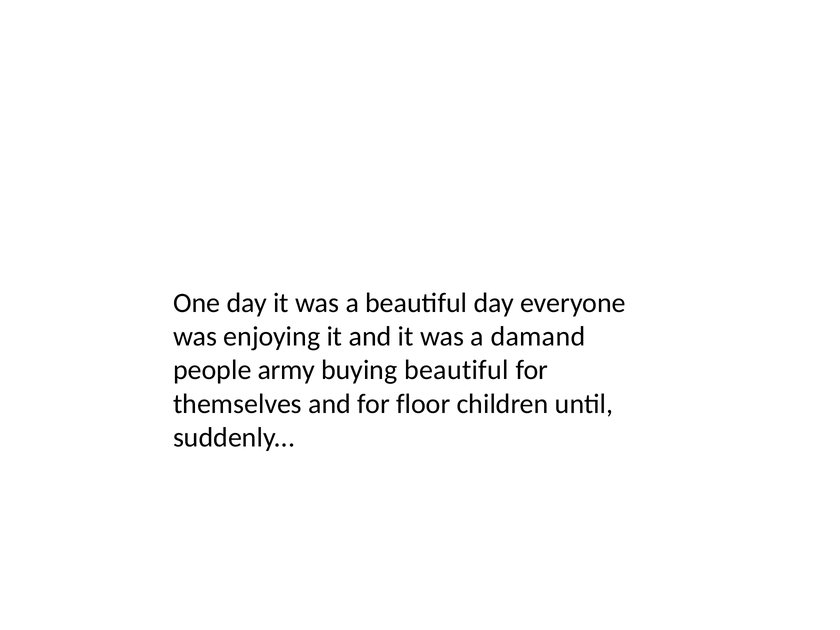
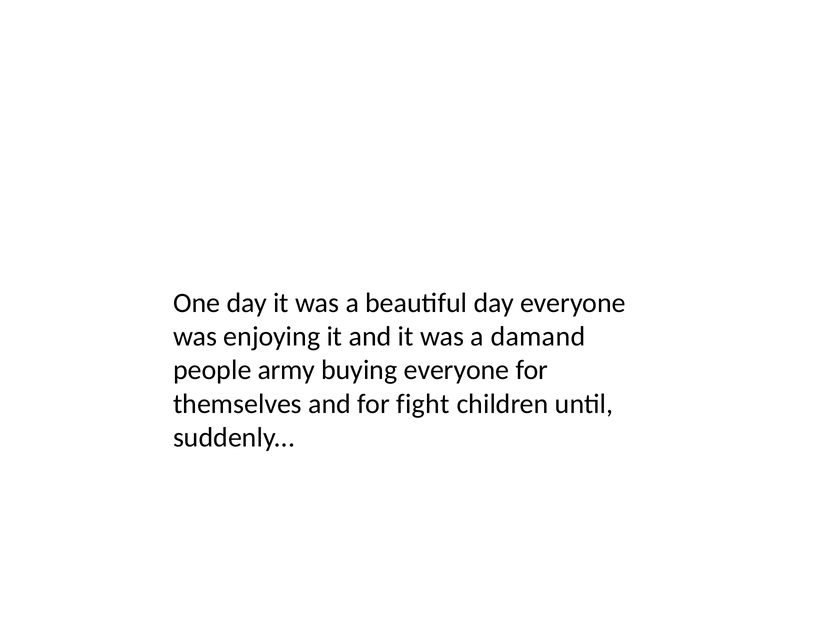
buying beautiful: beautiful -> everyone
floor: floor -> fight
